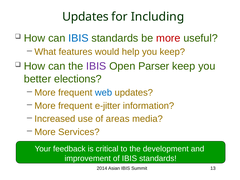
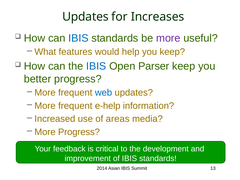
Including: Including -> Increases
more at (168, 38) colour: red -> purple
IBIS at (96, 66) colour: purple -> blue
better elections: elections -> progress
e-jitter: e-jitter -> e-help
More Services: Services -> Progress
